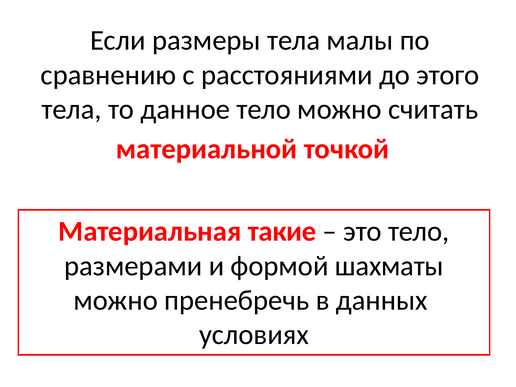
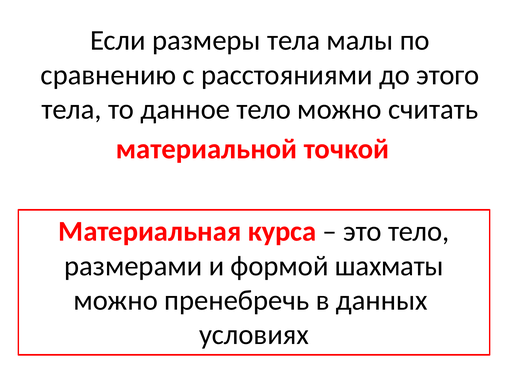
такие: такие -> курса
